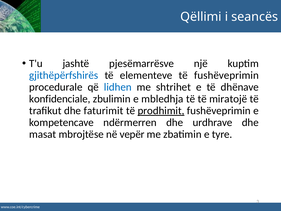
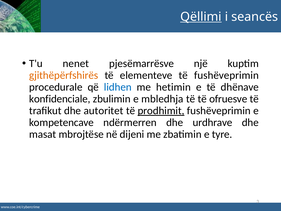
Qëllimi underline: none -> present
jashtë: jashtë -> nenet
gjithëpërfshirës colour: blue -> orange
shtrihet: shtrihet -> hetimin
miratojë: miratojë -> ofruesve
faturimit: faturimit -> autoritet
vepër: vepër -> dijeni
